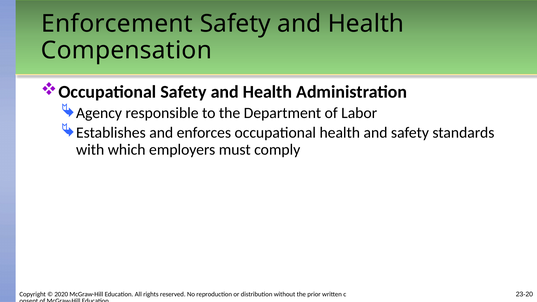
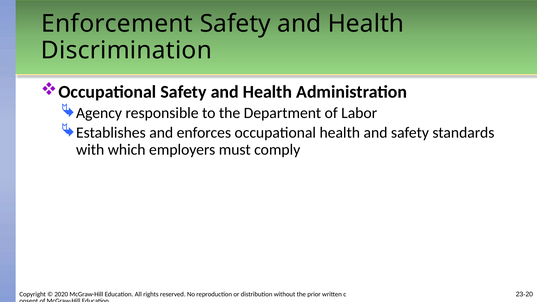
Compensation: Compensation -> Discrimination
